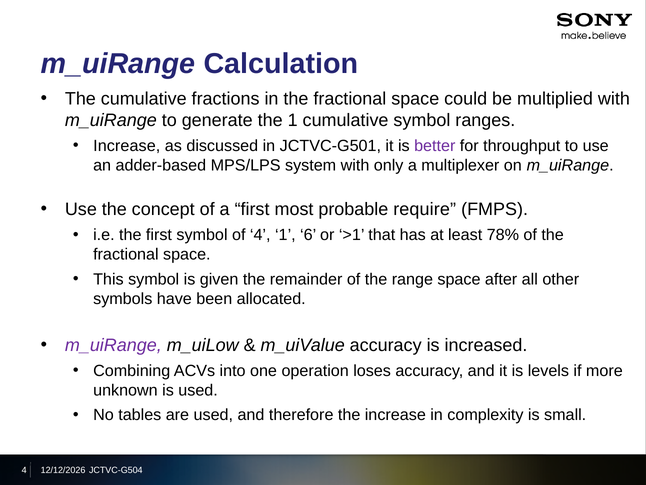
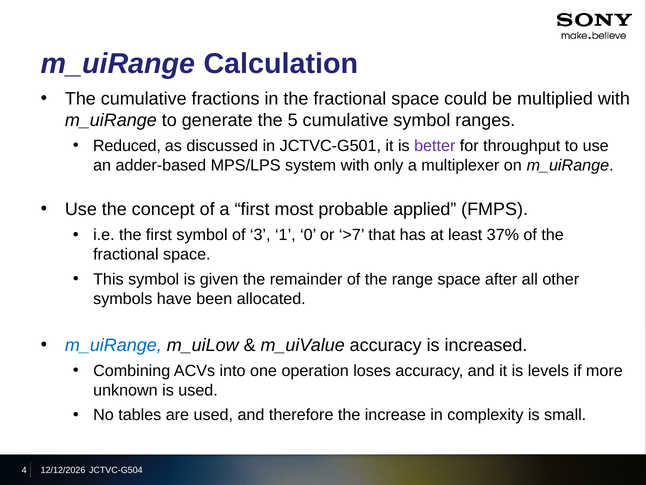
the 1: 1 -> 5
Increase at (127, 146): Increase -> Reduced
require: require -> applied
of 4: 4 -> 3
6: 6 -> 0
>1: >1 -> >7
78%: 78% -> 37%
m_uiRange at (113, 345) colour: purple -> blue
